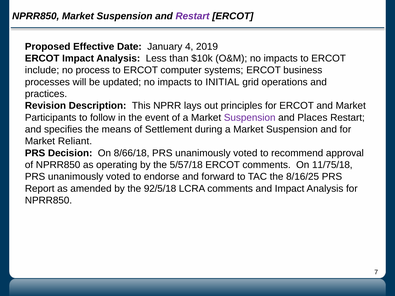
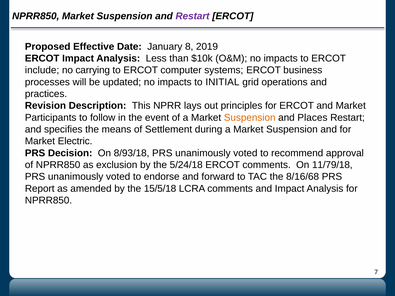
4: 4 -> 8
process: process -> carrying
Suspension at (250, 118) colour: purple -> orange
Reliant: Reliant -> Electric
8/66/18: 8/66/18 -> 8/93/18
operating: operating -> exclusion
5/57/18: 5/57/18 -> 5/24/18
11/75/18: 11/75/18 -> 11/79/18
8/16/25: 8/16/25 -> 8/16/68
92/5/18: 92/5/18 -> 15/5/18
